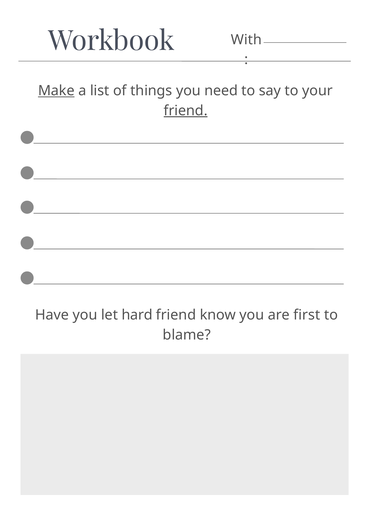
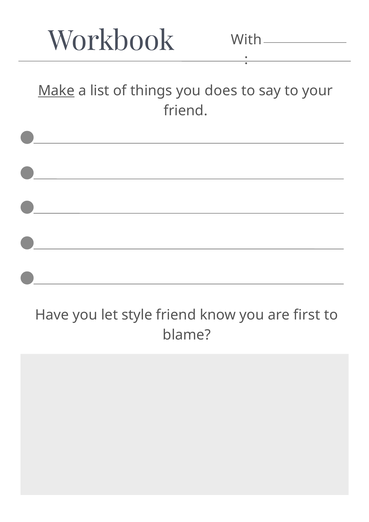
need: need -> does
friend at (186, 111) underline: present -> none
hard: hard -> style
